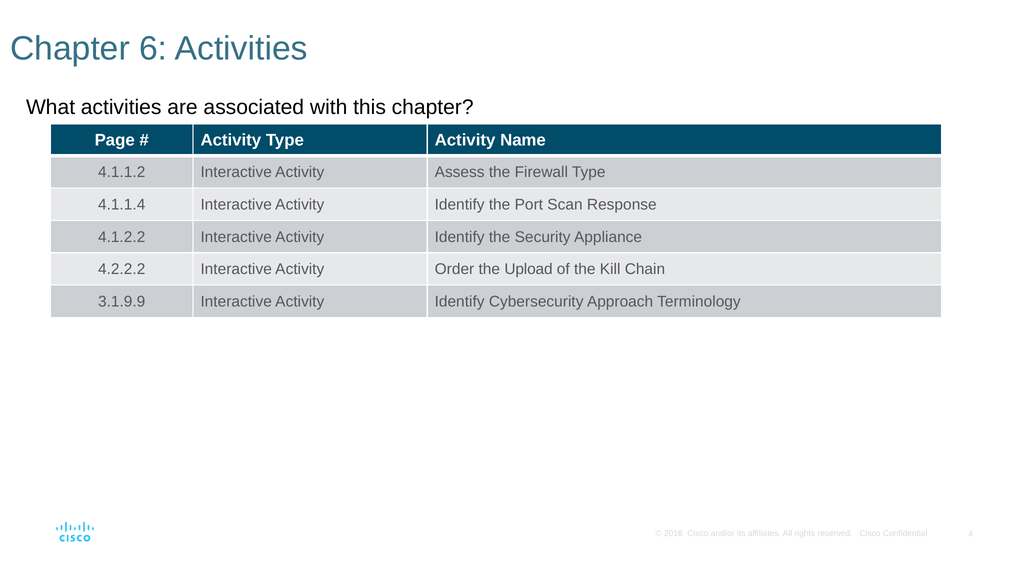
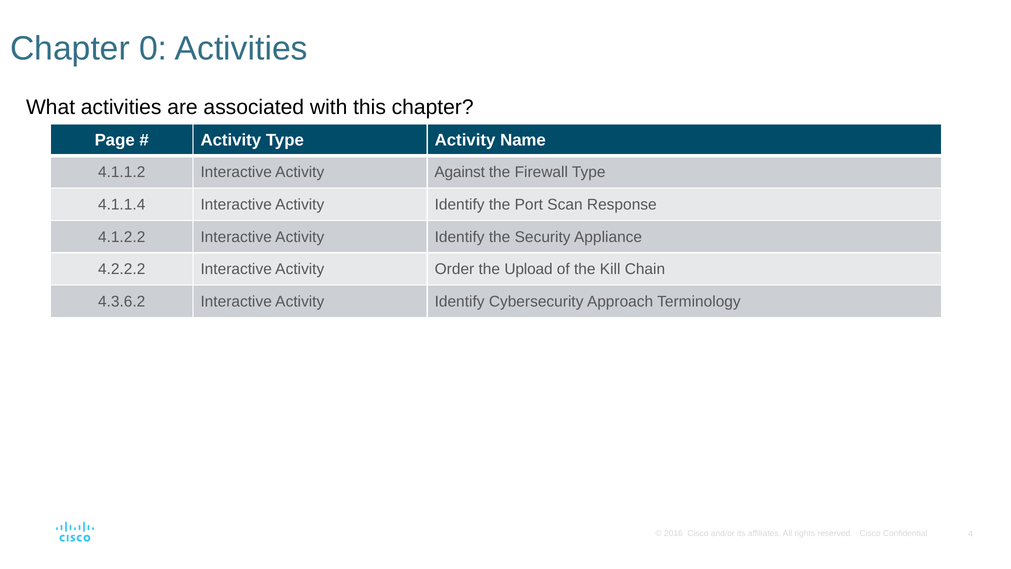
6: 6 -> 0
Assess: Assess -> Against
3.1.9.9: 3.1.9.9 -> 4.3.6.2
